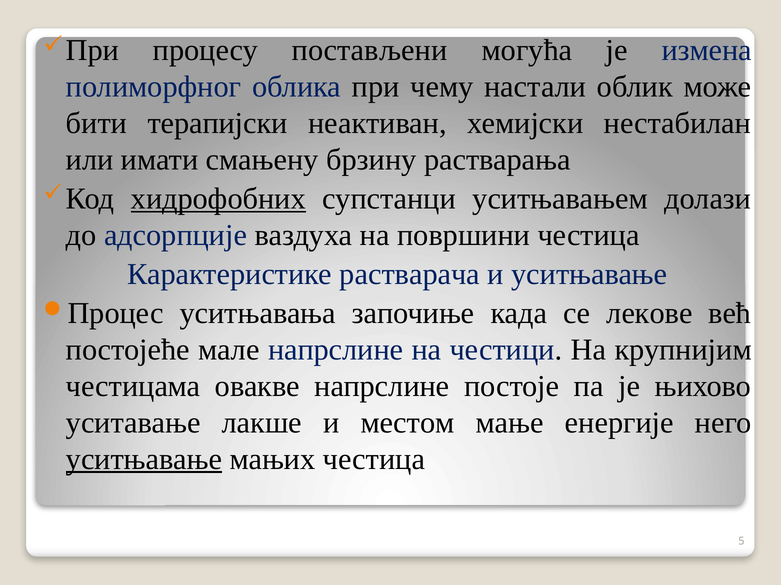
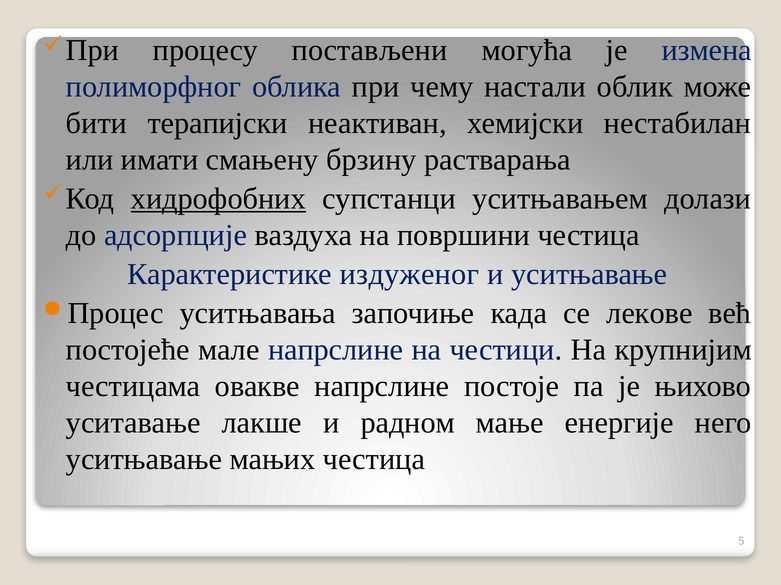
растварача: растварача -> издуженог
местом: местом -> радном
уситњавање at (144, 460) underline: present -> none
